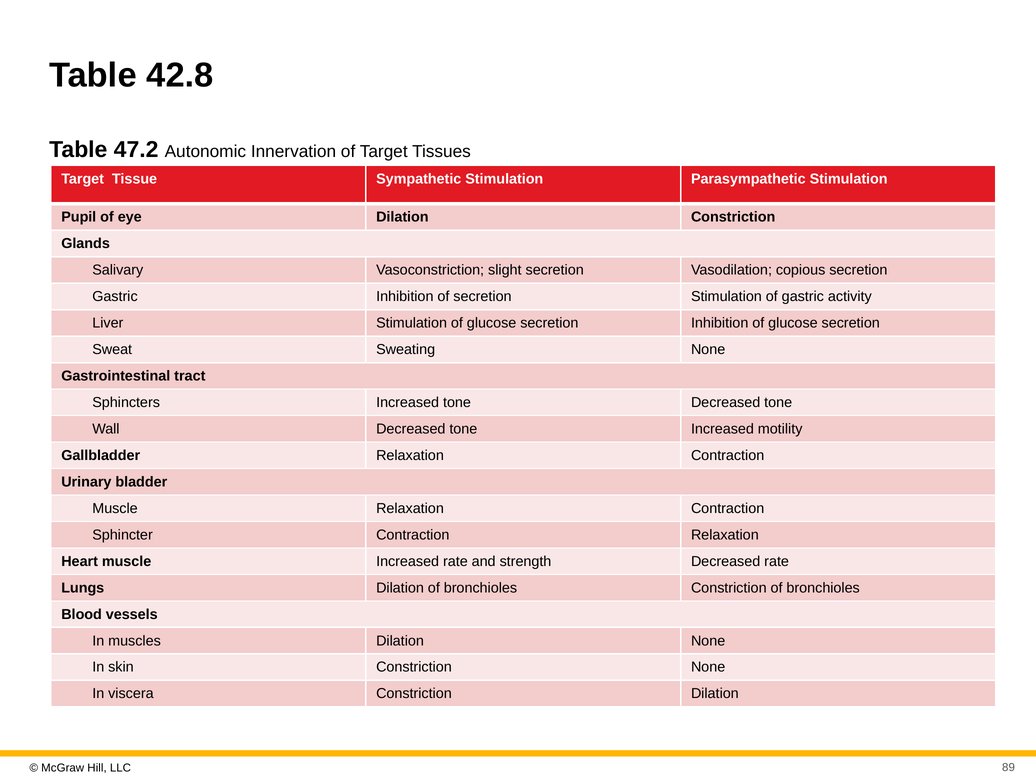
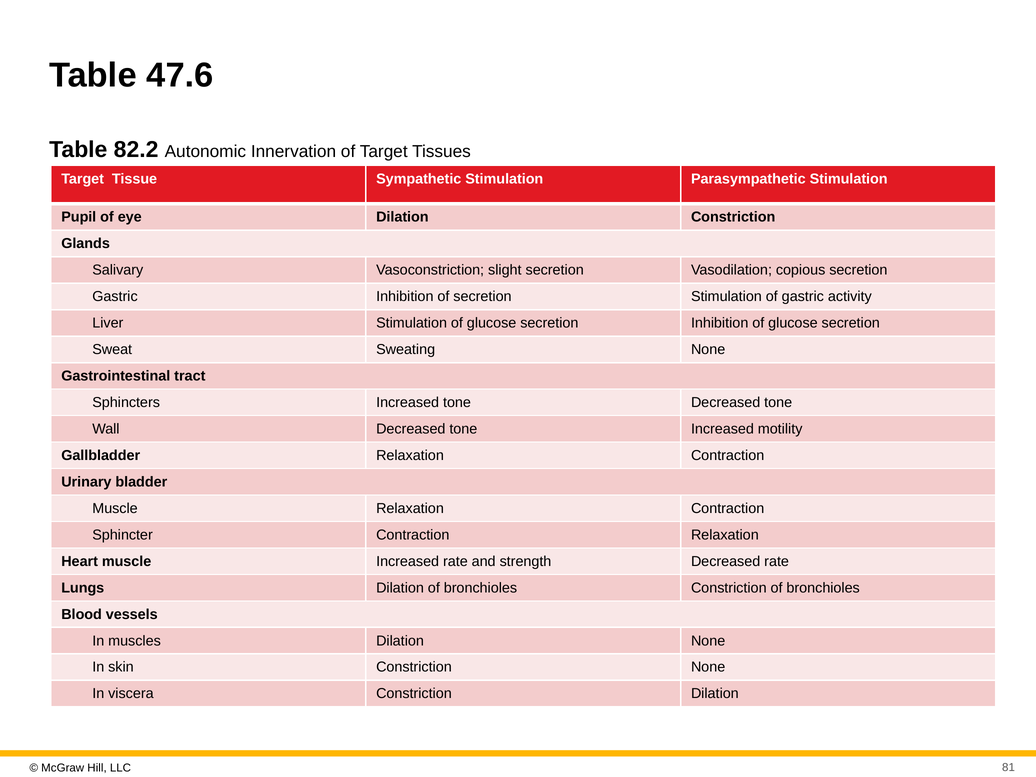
42.8: 42.8 -> 47.6
47.2: 47.2 -> 82.2
89: 89 -> 81
